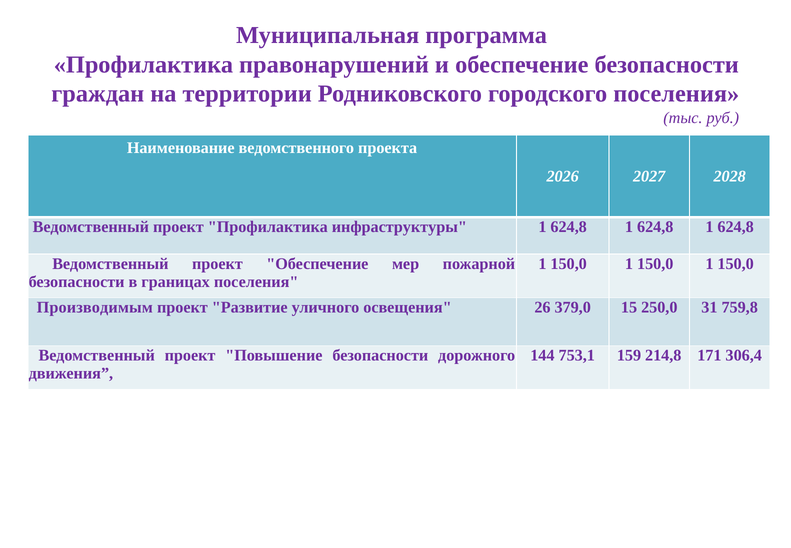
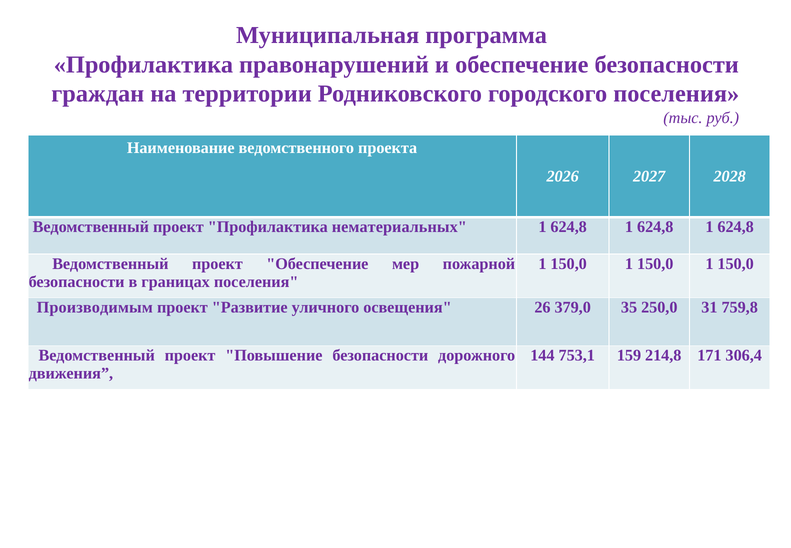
инфраструктуры: инфраструктуры -> нематериальных
15: 15 -> 35
